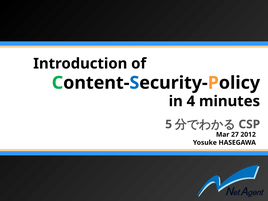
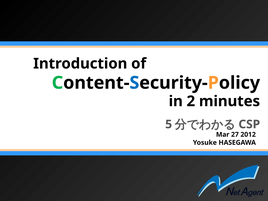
4: 4 -> 2
